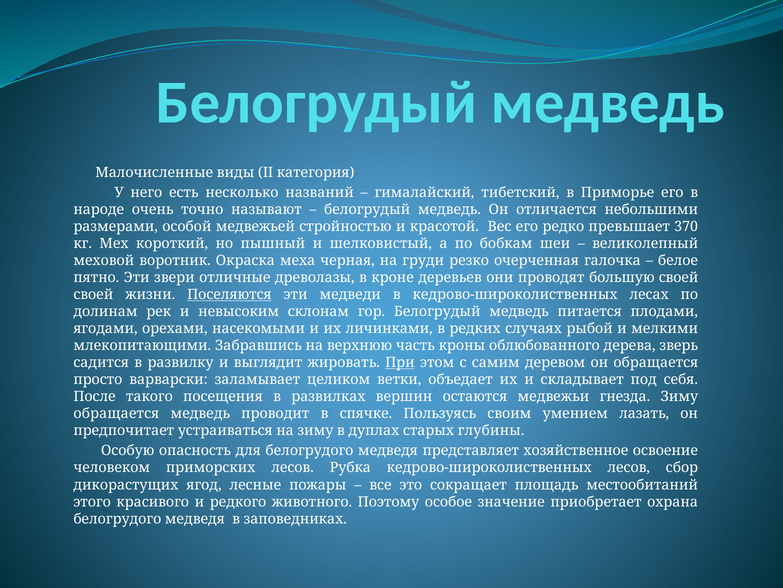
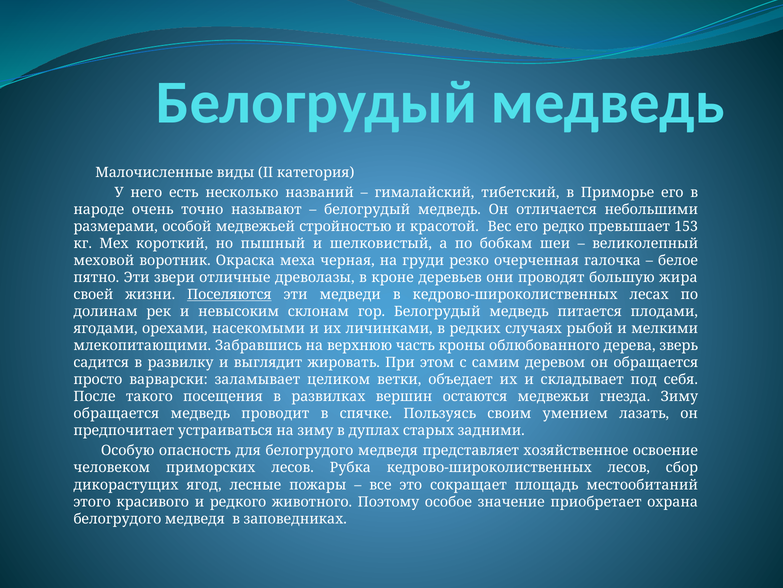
370: 370 -> 153
большую своей: своей -> жира
При underline: present -> none
глубины: глубины -> задними
